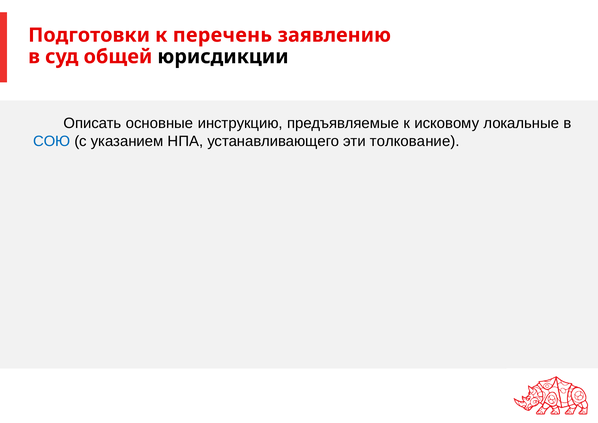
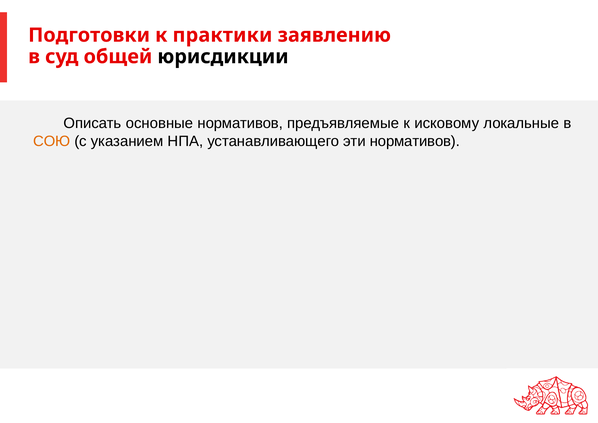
перечень: перечень -> практики
основные инструкцию: инструкцию -> нормативов
СОЮ colour: blue -> orange
эти толкование: толкование -> нормативов
